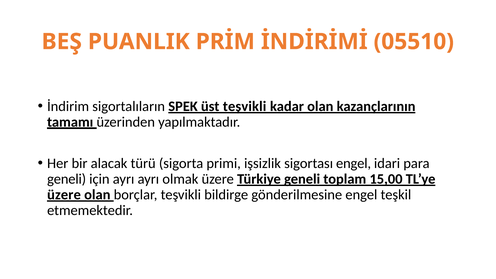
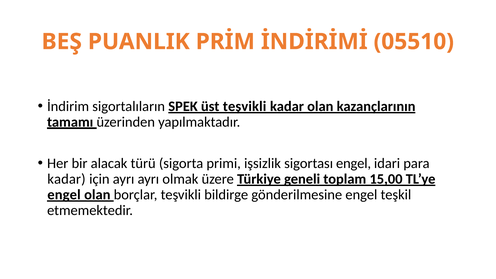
geneli at (67, 179): geneli -> kadar
üzere at (64, 195): üzere -> engel
